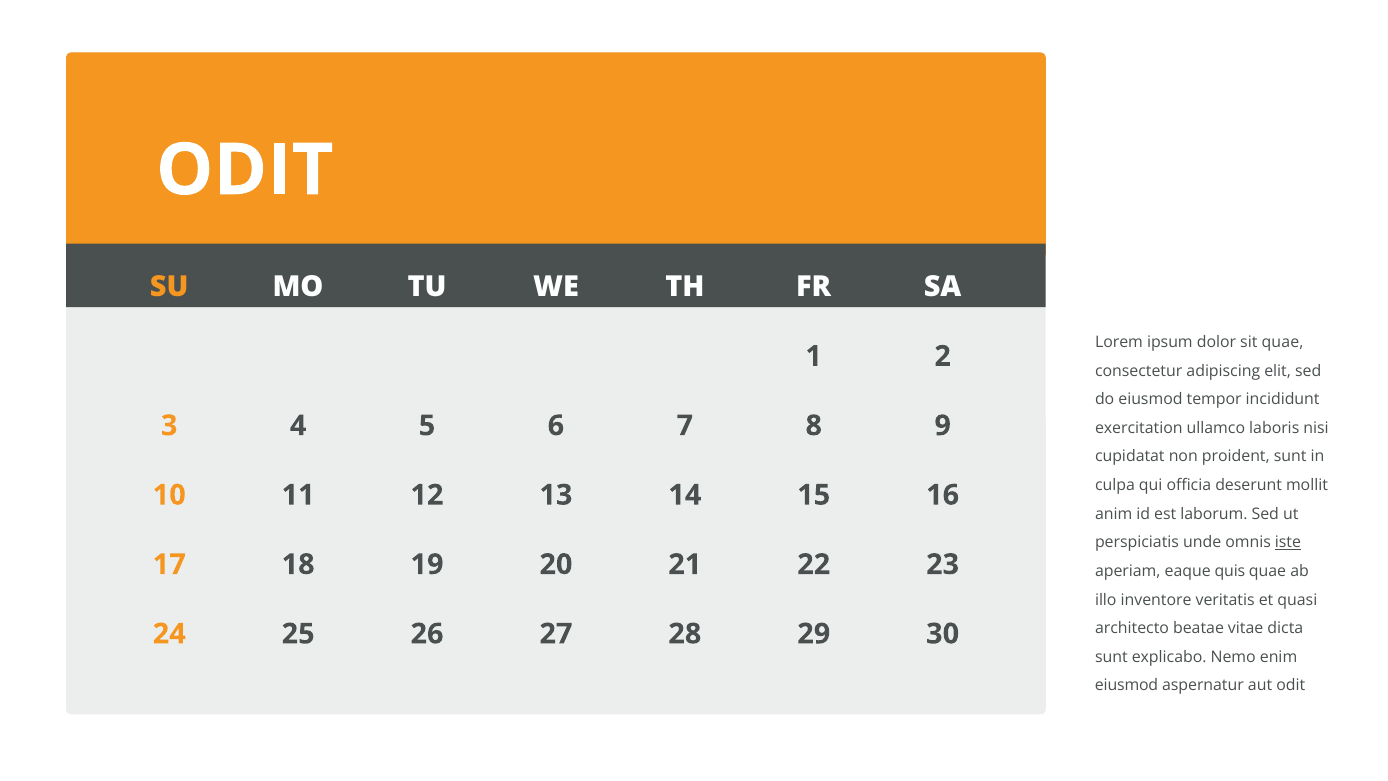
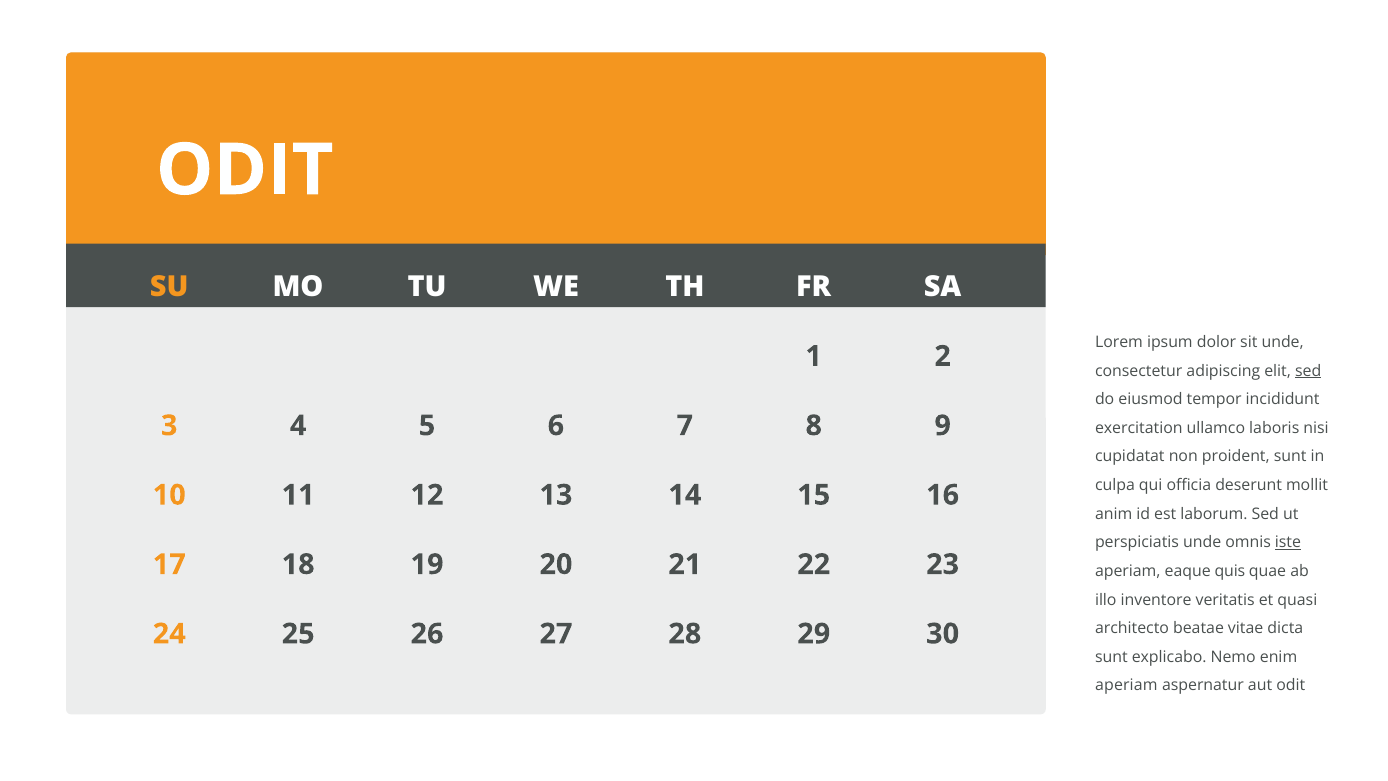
sit quae: quae -> unde
sed at (1308, 371) underline: none -> present
eiusmod at (1127, 685): eiusmod -> aperiam
